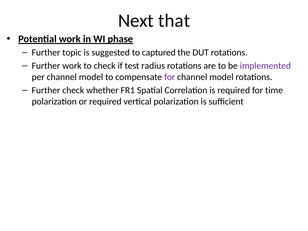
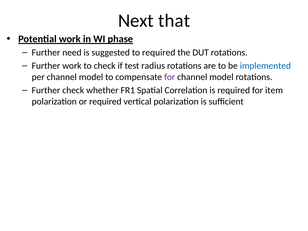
topic: topic -> need
to captured: captured -> required
implemented colour: purple -> blue
time: time -> item
